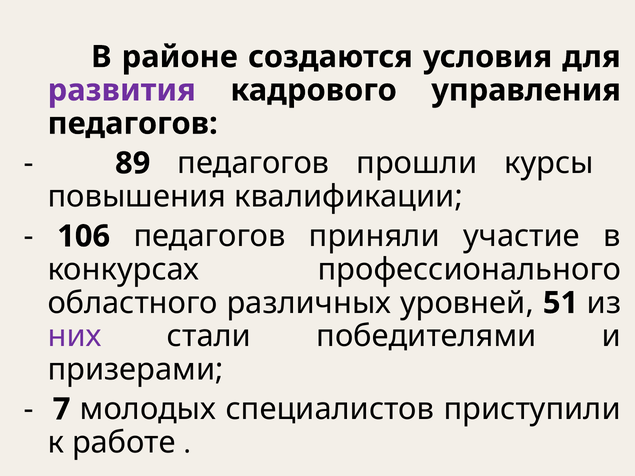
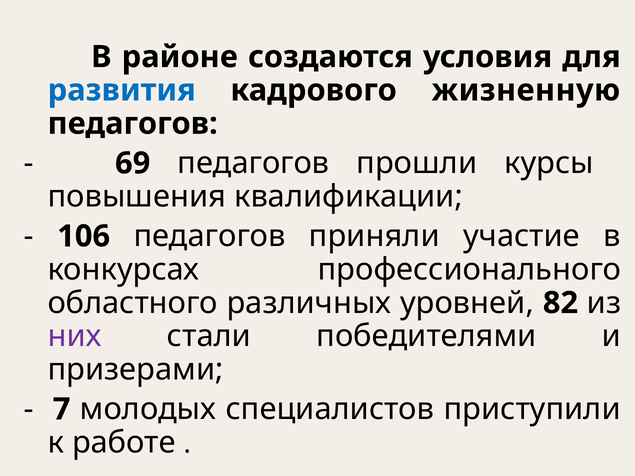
развития colour: purple -> blue
управления: управления -> жизненную
89: 89 -> 69
51: 51 -> 82
